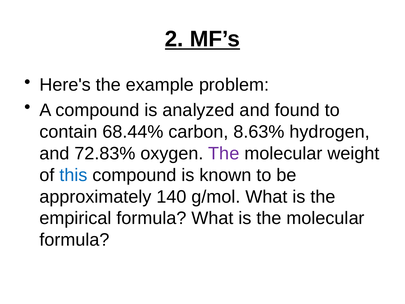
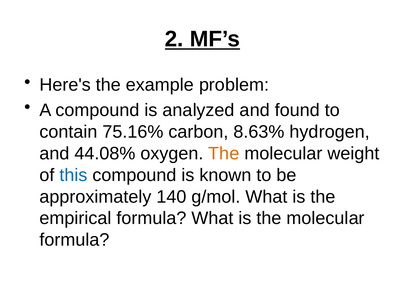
68.44%: 68.44% -> 75.16%
72.83%: 72.83% -> 44.08%
The at (224, 153) colour: purple -> orange
